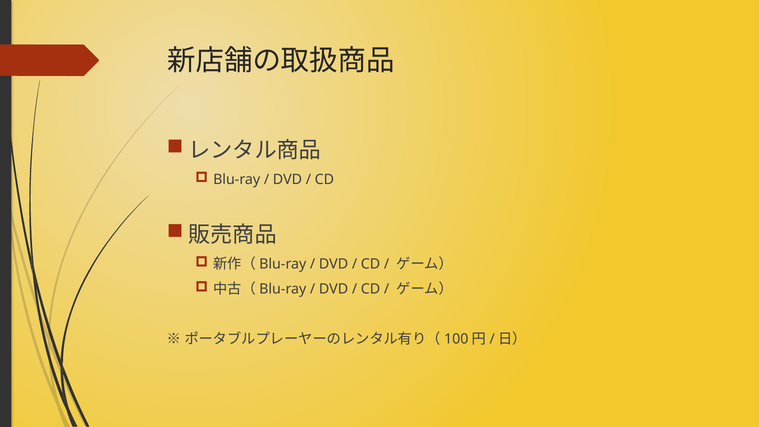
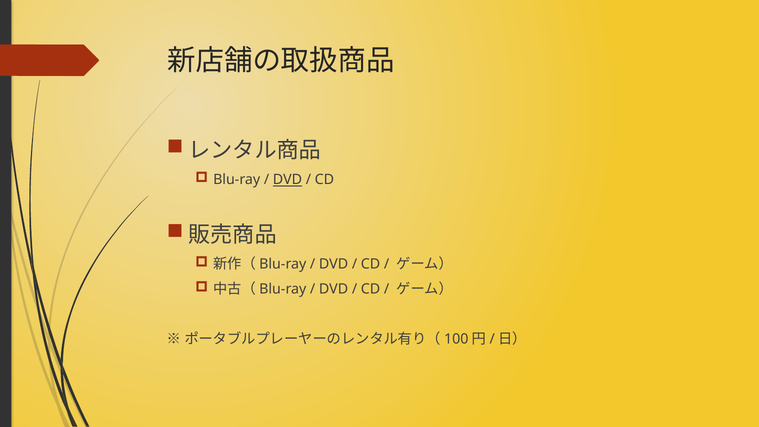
DVD at (287, 180) underline: none -> present
